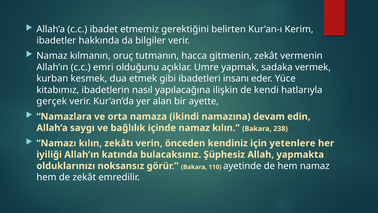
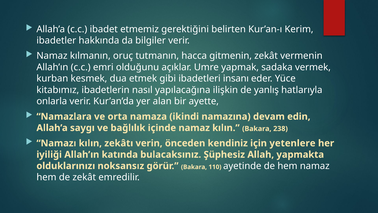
kendi: kendi -> yanlış
gerçek: gerçek -> onlarla
